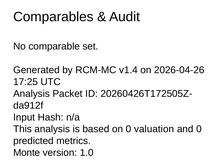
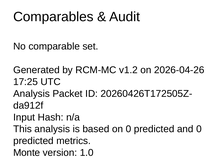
v1.4: v1.4 -> v1.2
on 0 valuation: valuation -> predicted
